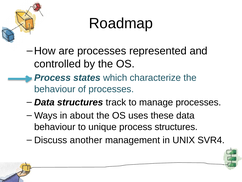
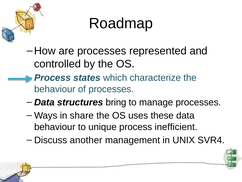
track: track -> bring
about: about -> share
process structures: structures -> inefficient
